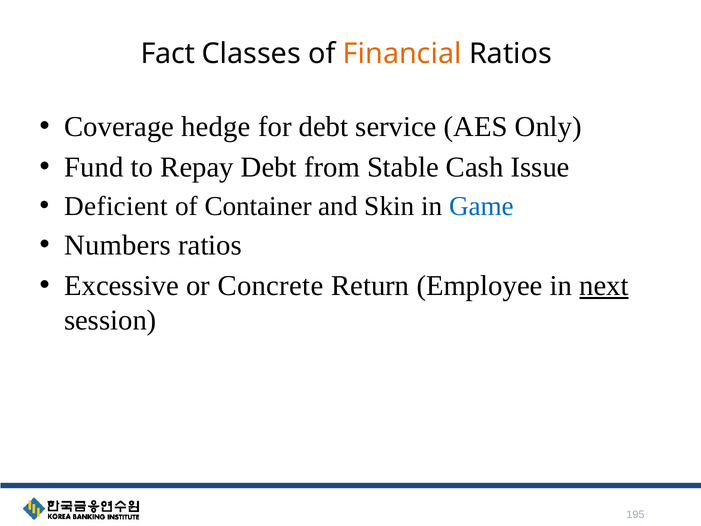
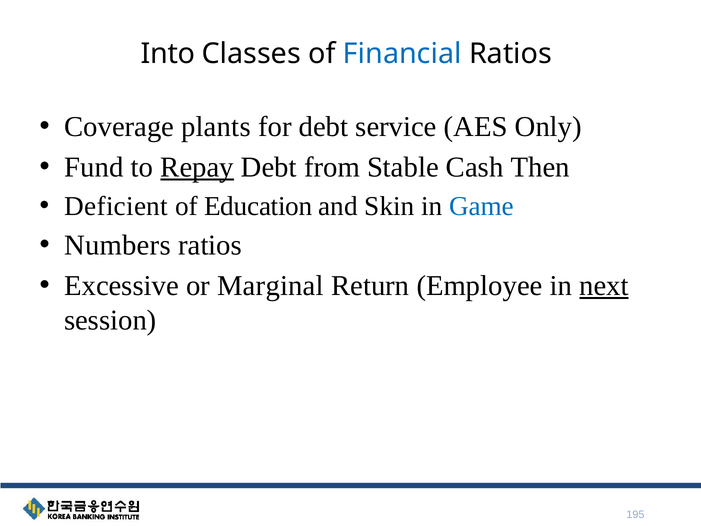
Fact: Fact -> Into
Financial colour: orange -> blue
hedge: hedge -> plants
Repay underline: none -> present
Issue: Issue -> Then
Container: Container -> Education
Concrete: Concrete -> Marginal
